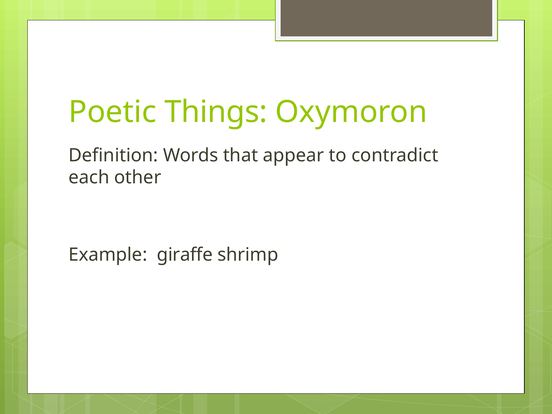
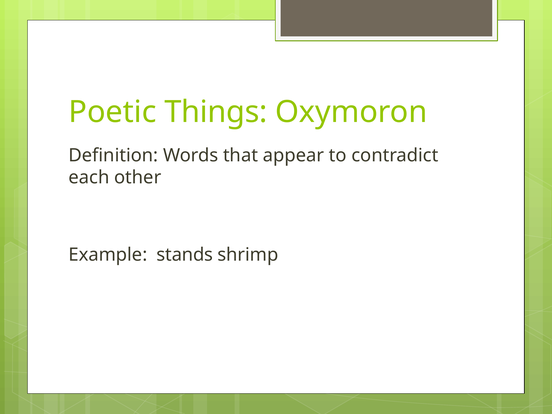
giraffe: giraffe -> stands
